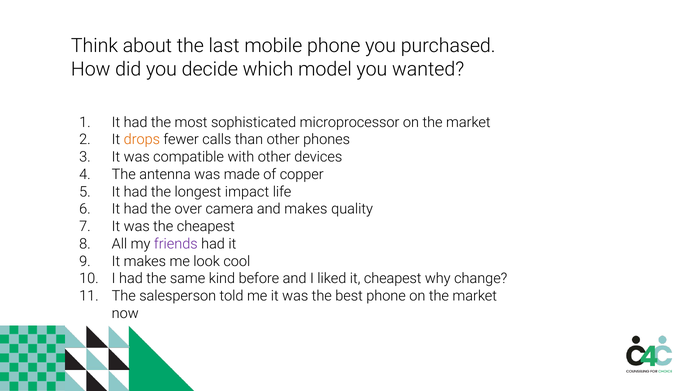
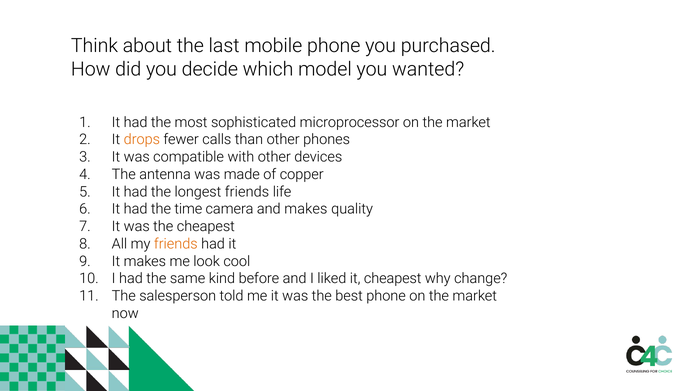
longest impact: impact -> friends
over: over -> time
friends at (176, 244) colour: purple -> orange
